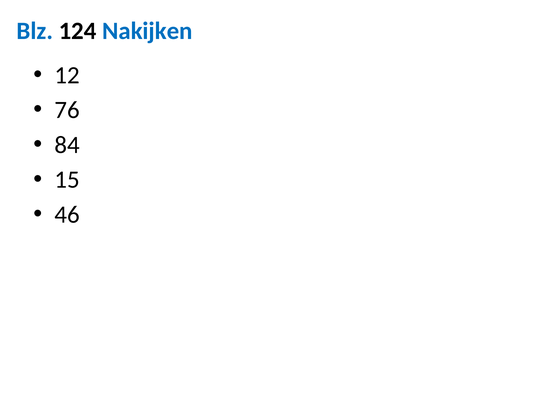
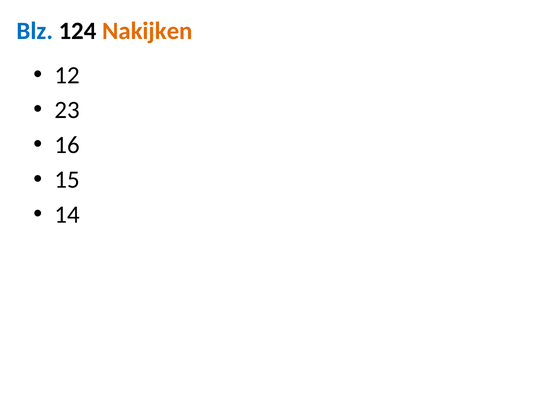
Nakijken colour: blue -> orange
76: 76 -> 23
84: 84 -> 16
46: 46 -> 14
